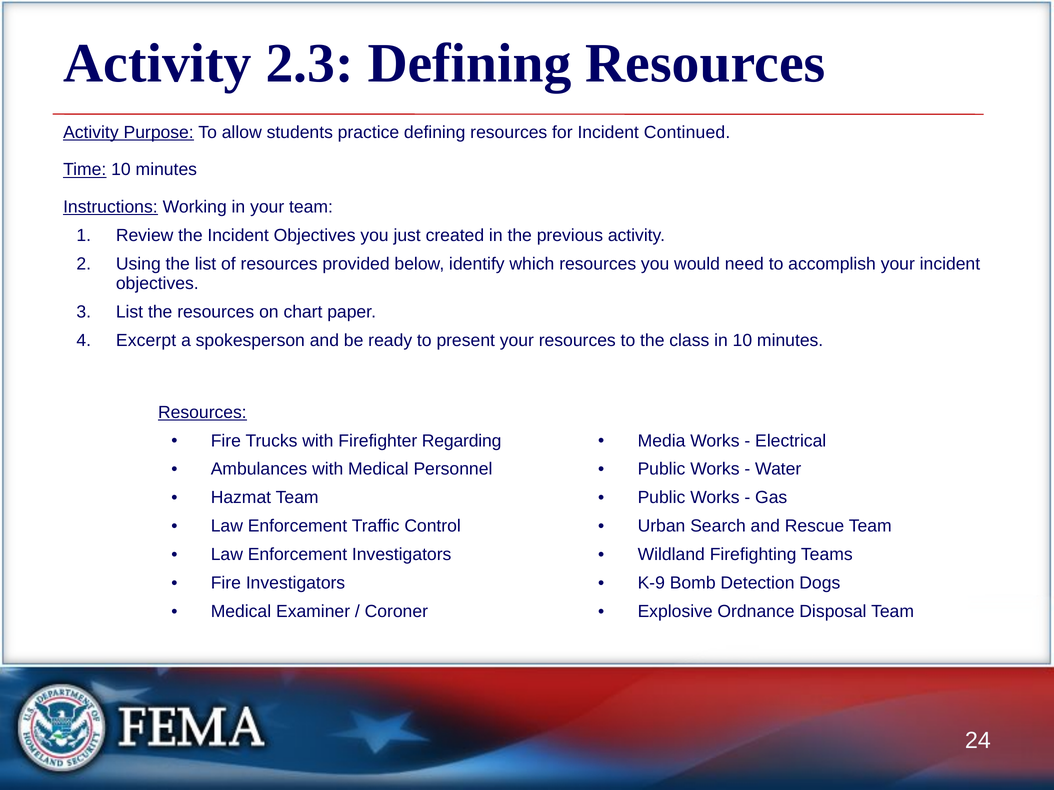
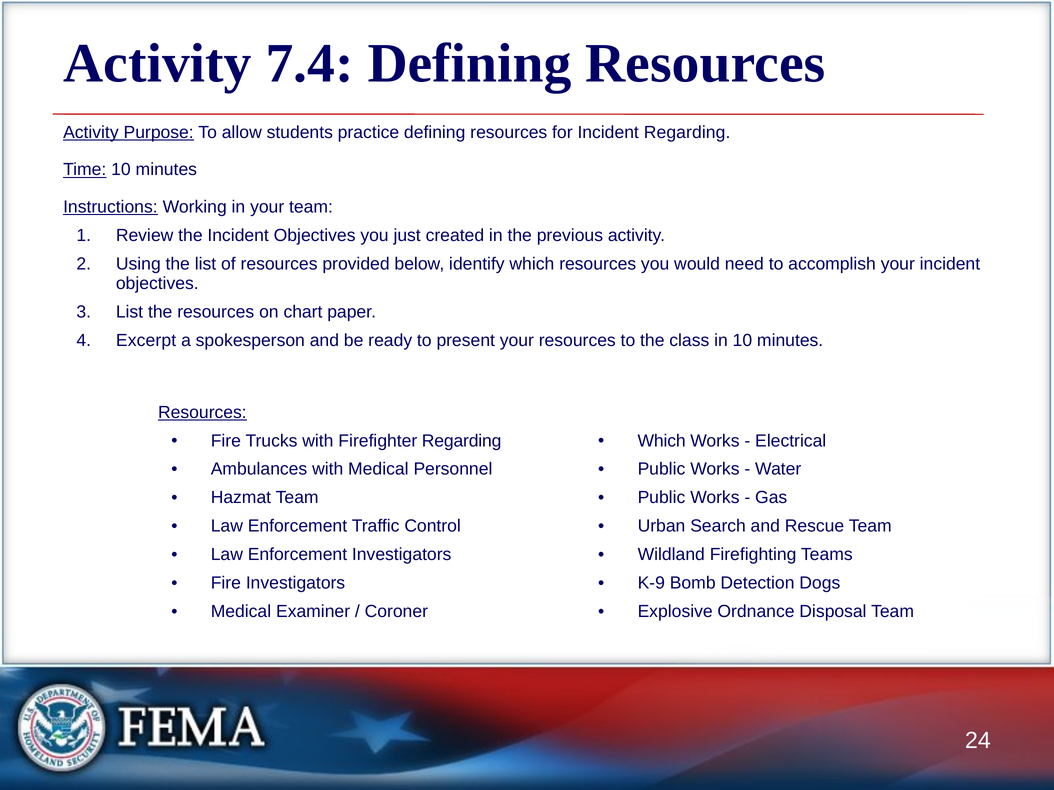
2.3: 2.3 -> 7.4
Incident Continued: Continued -> Regarding
Media at (662, 441): Media -> Which
